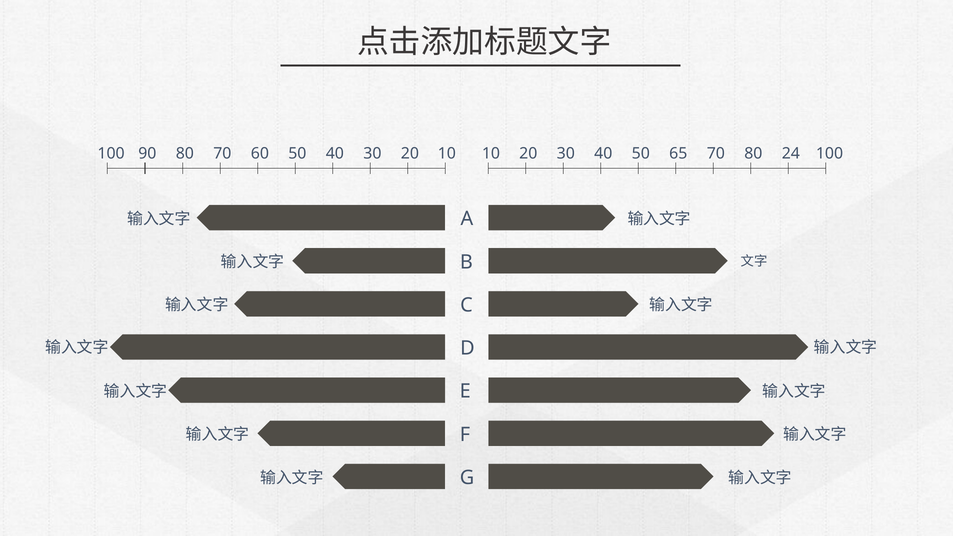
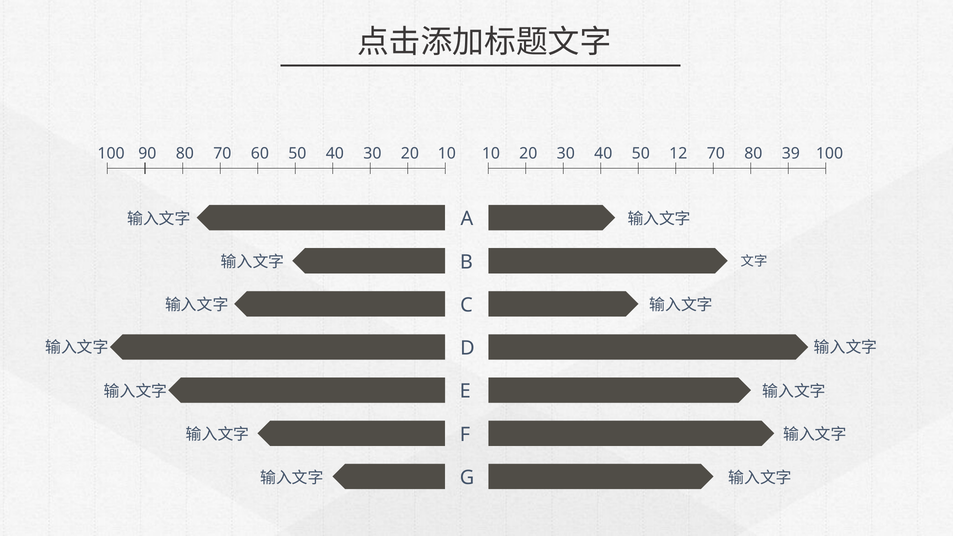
65: 65 -> 12
24: 24 -> 39
